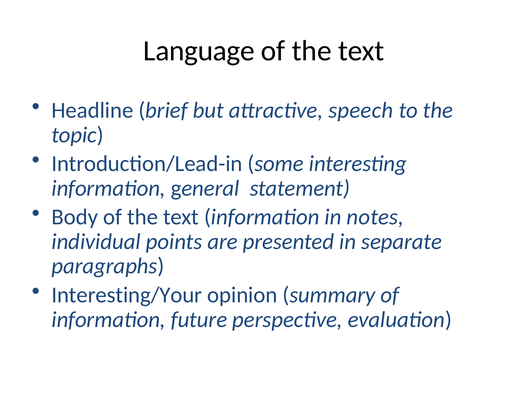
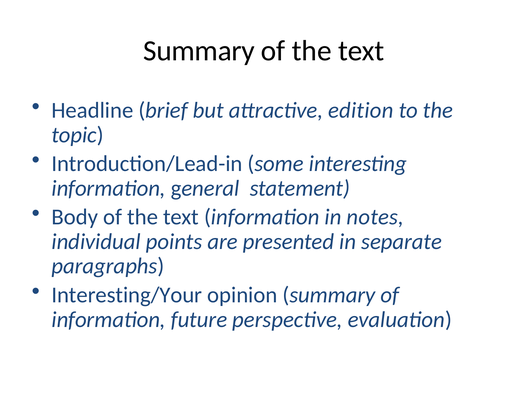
Language at (199, 51): Language -> Summary
speech: speech -> edition
